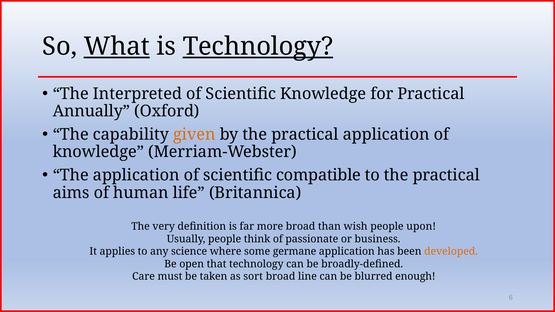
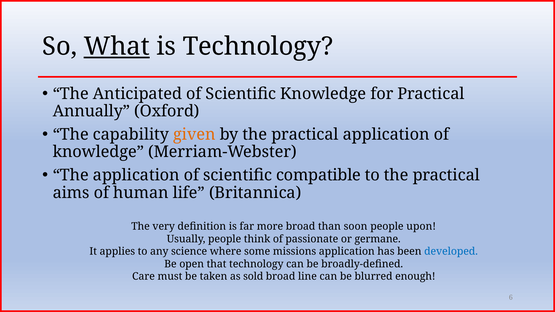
Technology at (258, 47) underline: present -> none
Interpreted: Interpreted -> Anticipated
wish: wish -> soon
business: business -> germane
germane: germane -> missions
developed colour: orange -> blue
sort: sort -> sold
